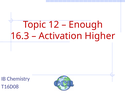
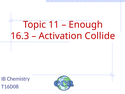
12: 12 -> 11
Higher: Higher -> Collide
